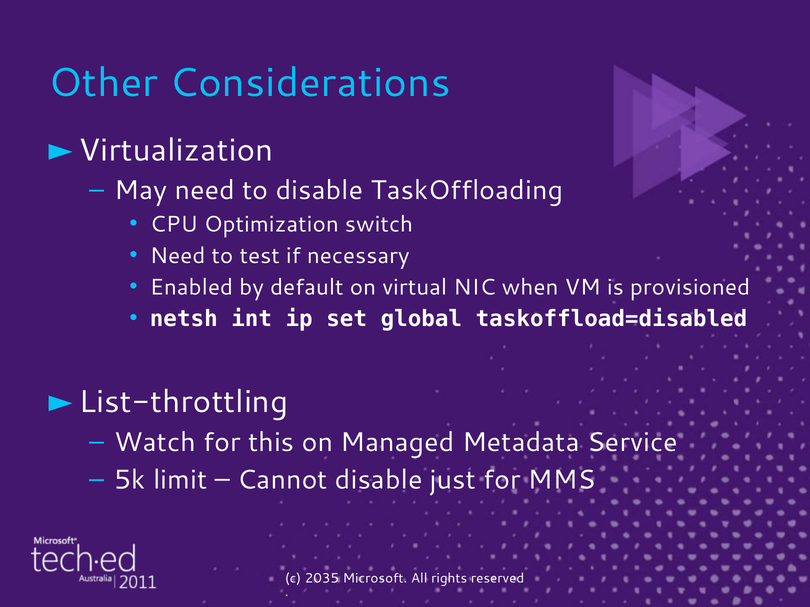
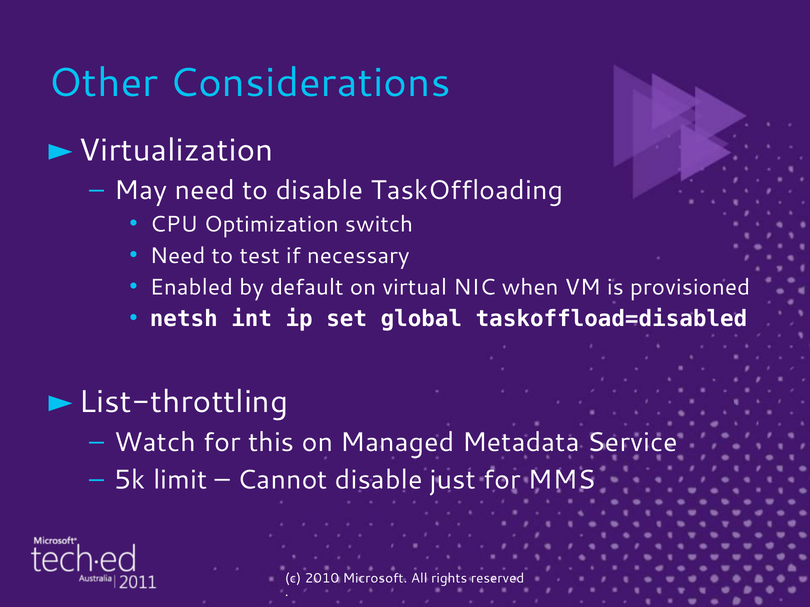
2035: 2035 -> 2010
